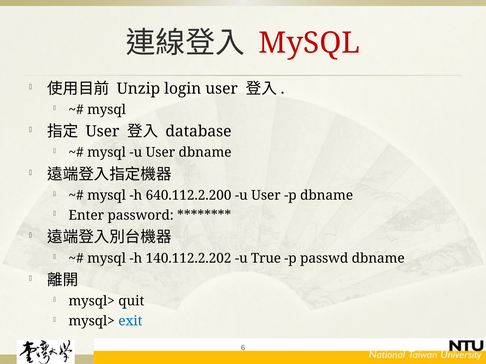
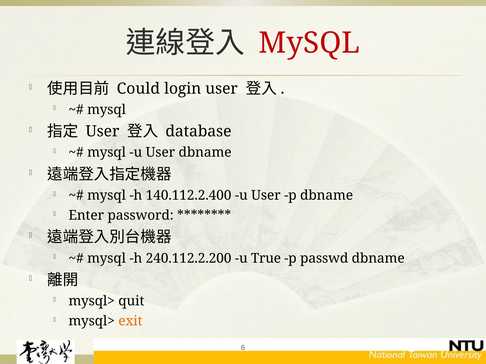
Unzip: Unzip -> Could
640.112.2.200: 640.112.2.200 -> 140.112.2.400
140.112.2.202: 140.112.2.202 -> 240.112.2.200
exit colour: blue -> orange
